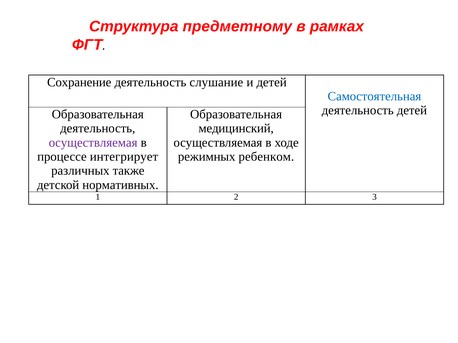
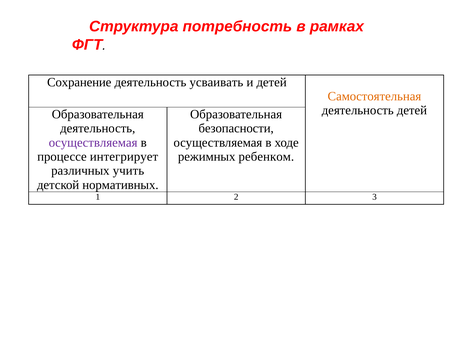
предметному: предметному -> потребность
слушание: слушание -> усваивать
Самостоятельная colour: blue -> orange
медицинский: медицинский -> безопасности
также: также -> учить
